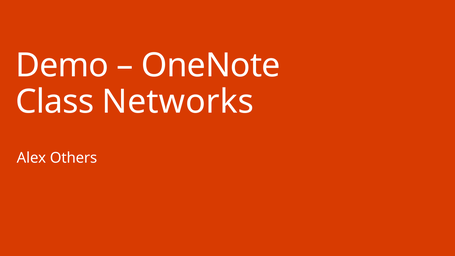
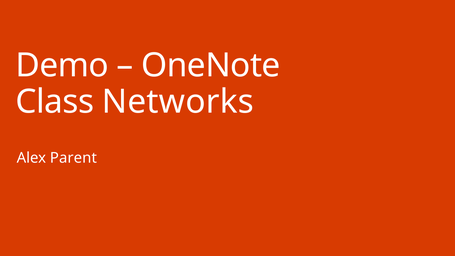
Others: Others -> Parent
